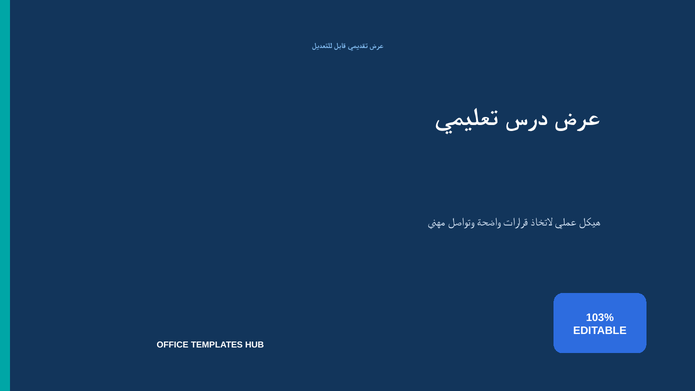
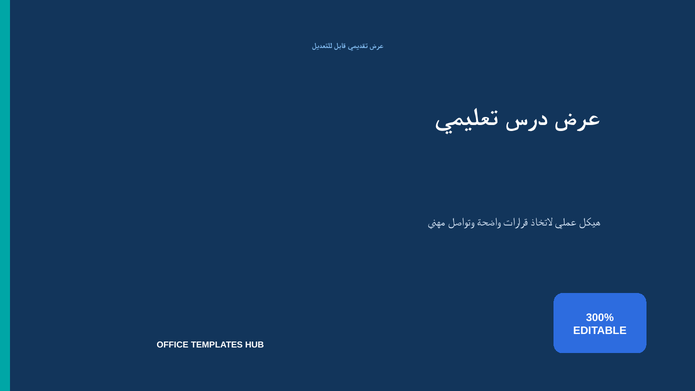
103%: 103% -> 300%
